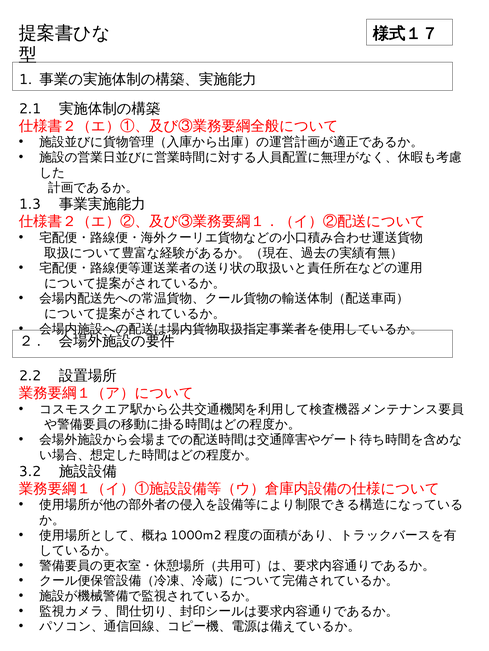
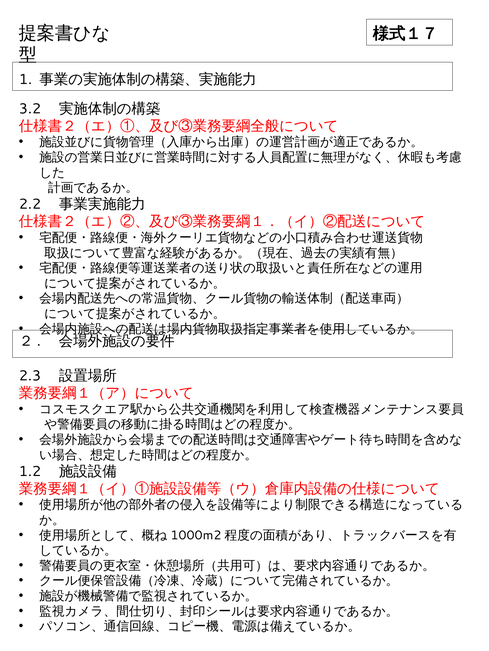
2.1: 2.1 -> 3.2
1.3: 1.3 -> 2.2
2.2: 2.2 -> 2.3
3.2: 3.2 -> 1.2
